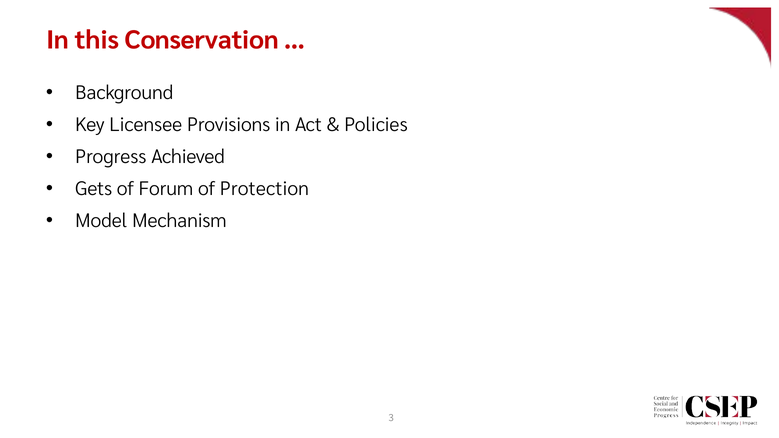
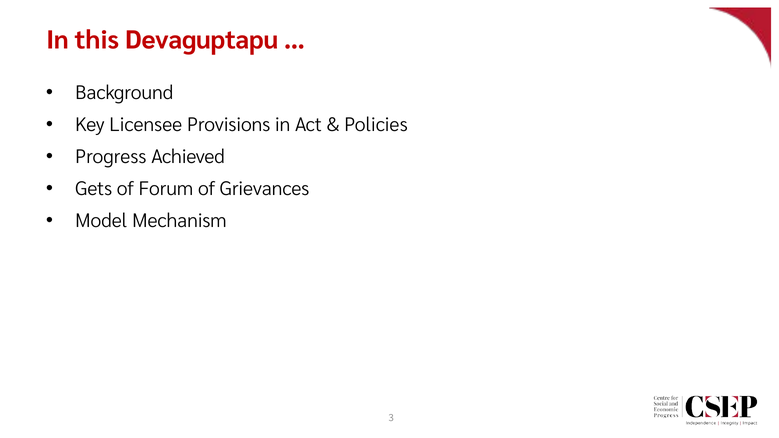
Conservation: Conservation -> Devaguptapu
Protection: Protection -> Grievances
